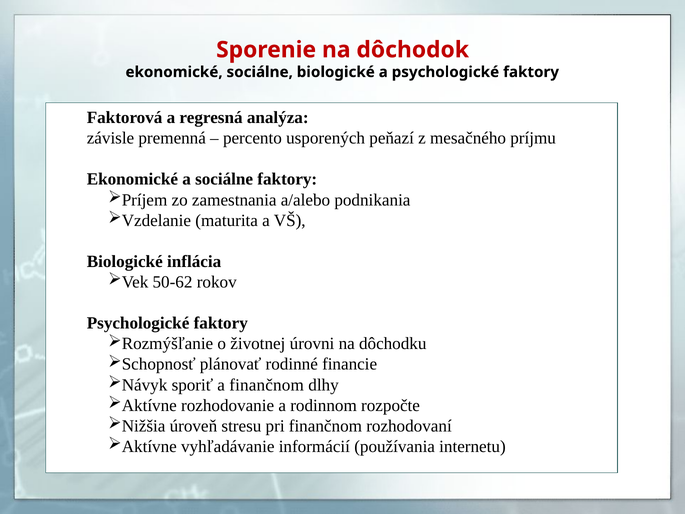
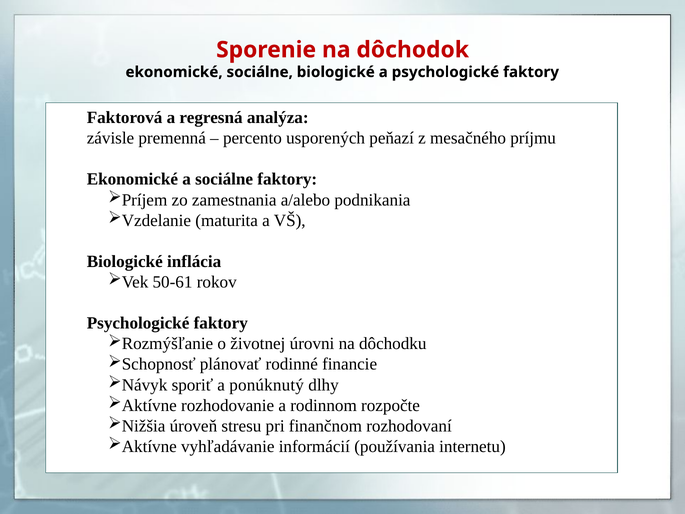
50-62: 50-62 -> 50-61
a finančnom: finančnom -> ponúknutý
